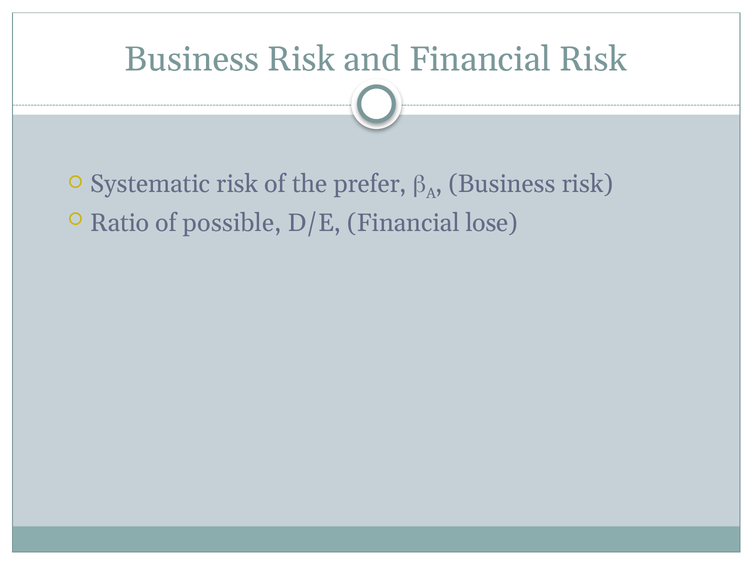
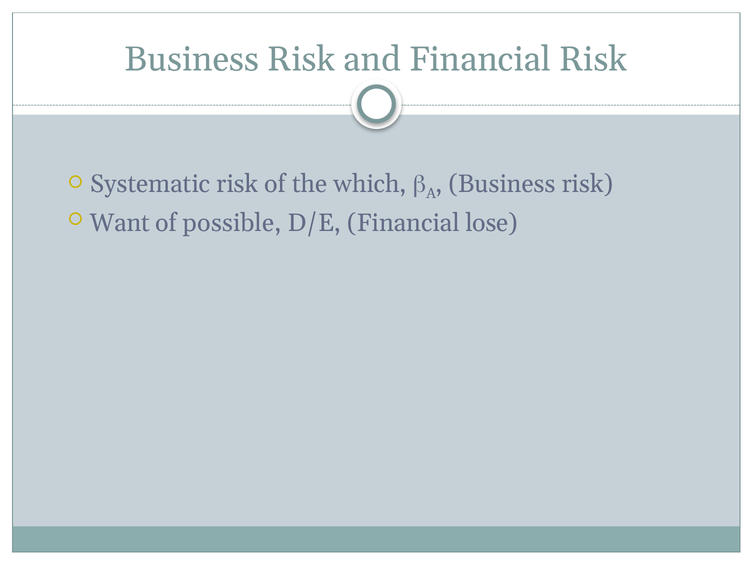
prefer: prefer -> which
Ratio: Ratio -> Want
